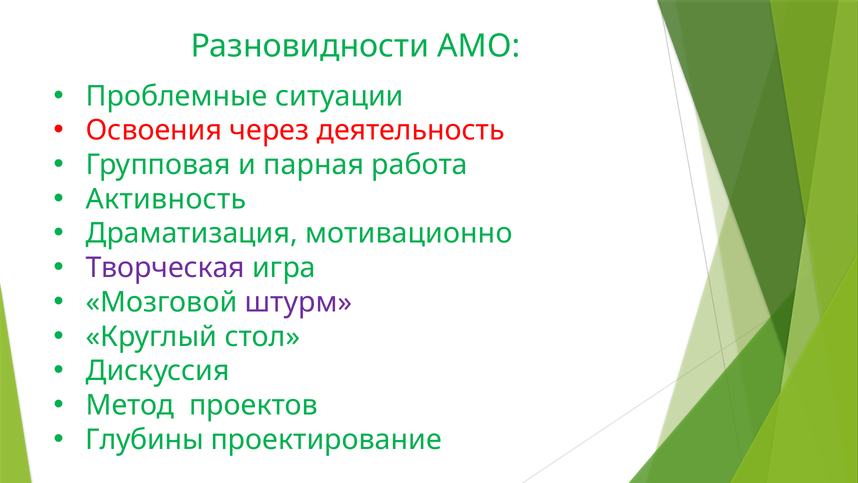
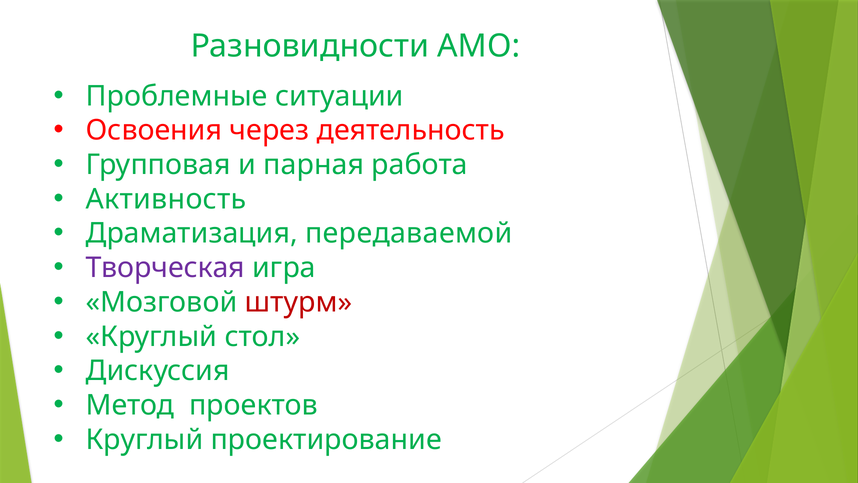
мотивационно: мотивационно -> передаваемой
штурм colour: purple -> red
Глубины at (145, 439): Глубины -> Круглый
